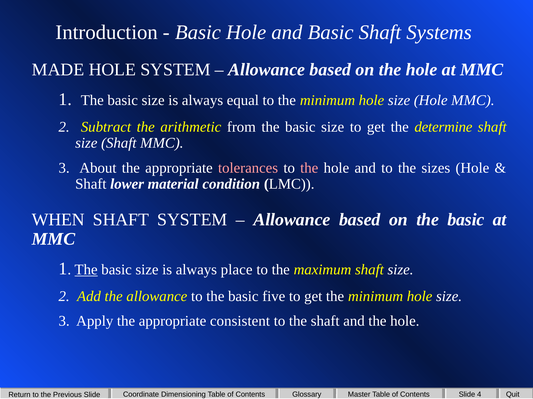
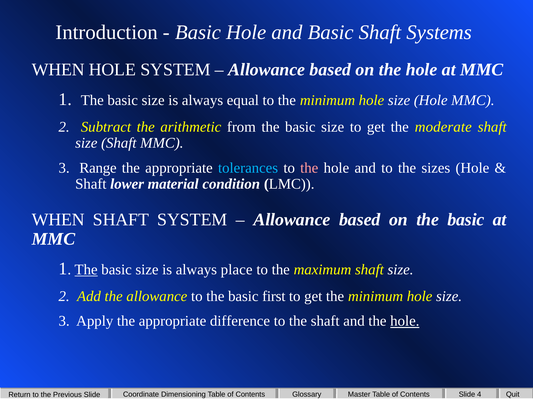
MADE at (58, 70): MADE -> WHEN
determine: determine -> moderate
About: About -> Range
tolerances colour: pink -> light blue
five: five -> first
consistent: consistent -> difference
hole at (405, 322) underline: none -> present
